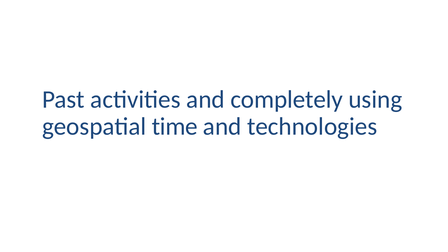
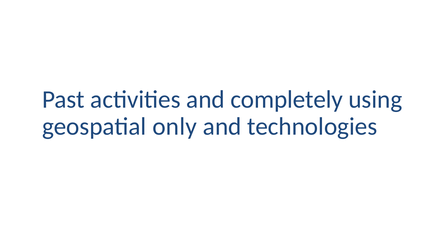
time: time -> only
